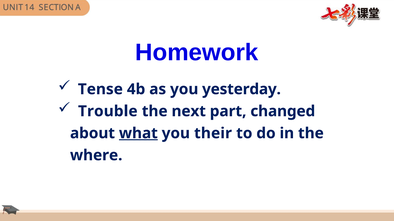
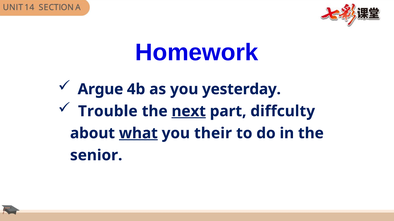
Tense: Tense -> Argue
next underline: none -> present
changed: changed -> diffculty
where: where -> senior
